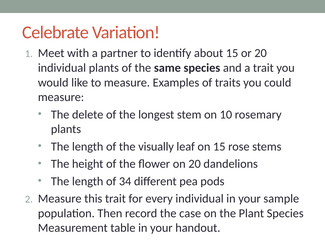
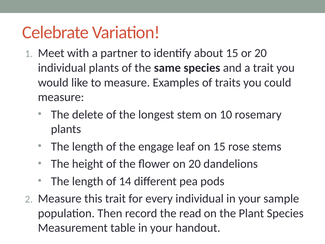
visually: visually -> engage
34: 34 -> 14
case: case -> read
